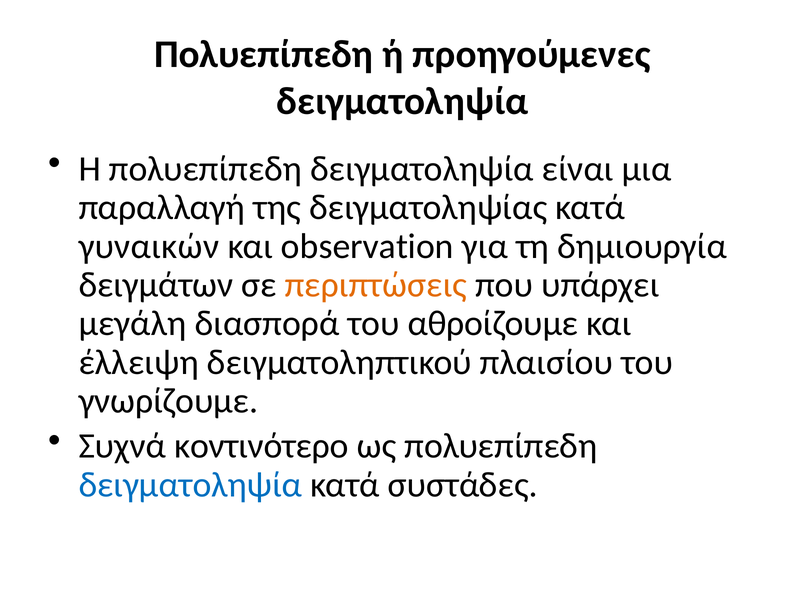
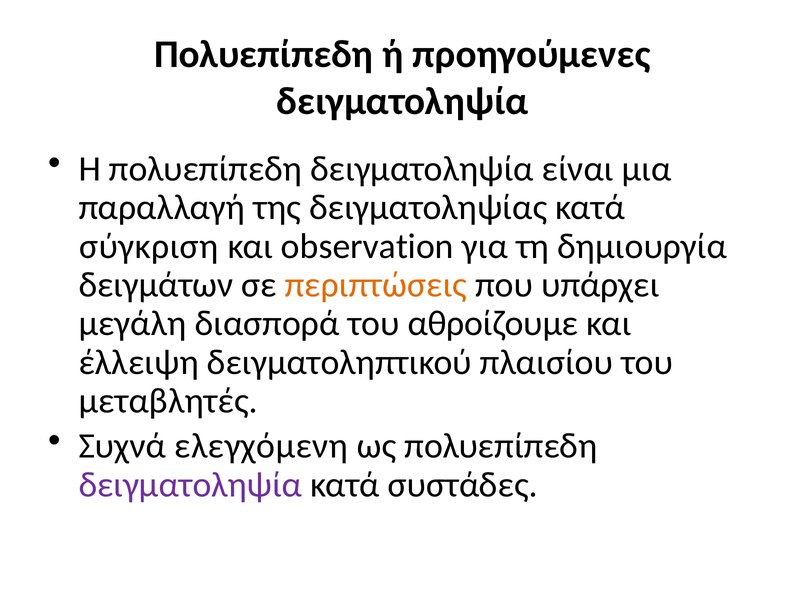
γυναικών: γυναικών -> σύγκριση
γνωρίζουμε: γνωρίζουμε -> μεταβλητές
κοντινότερο: κοντινότερο -> ελεγχόμενη
δειγματοληψία at (190, 485) colour: blue -> purple
